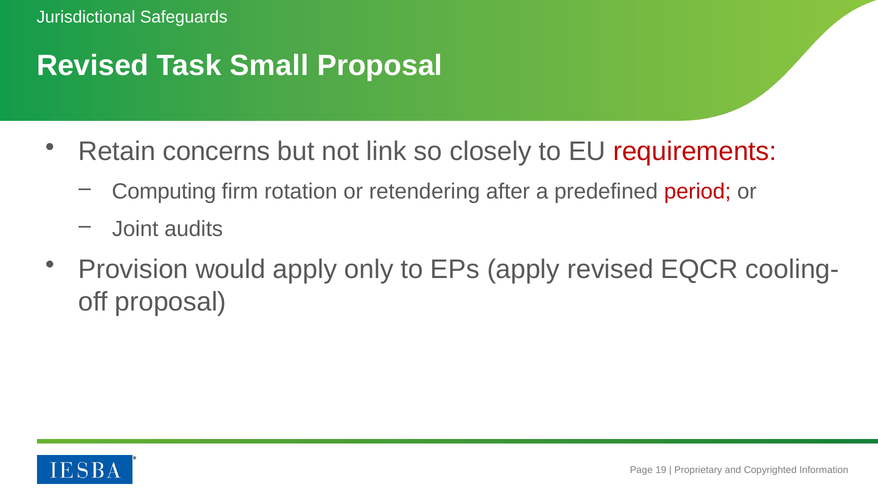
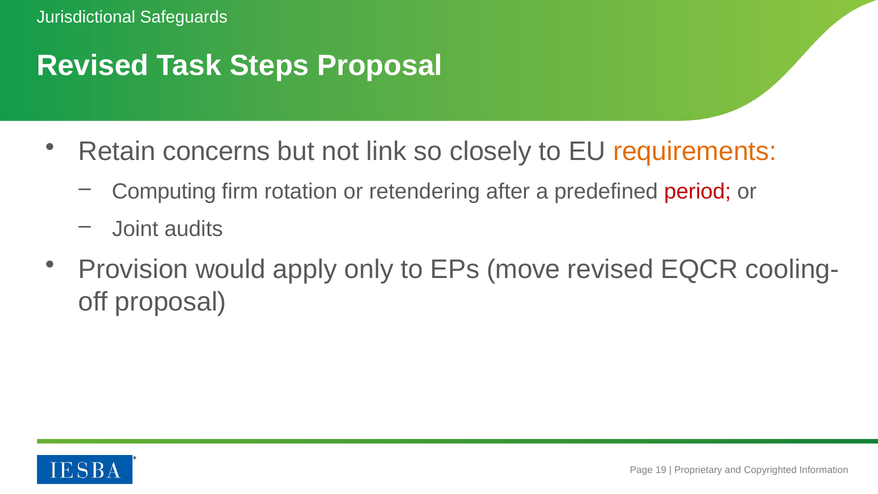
Small: Small -> Steps
requirements colour: red -> orange
EPs apply: apply -> move
